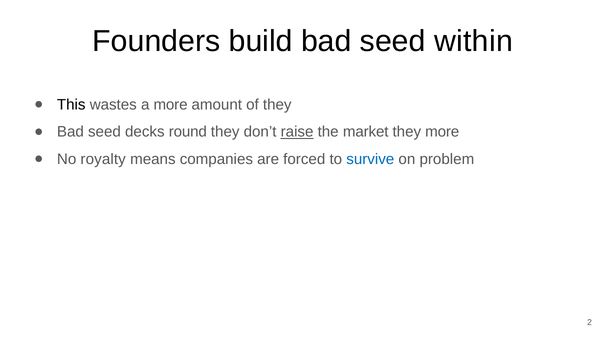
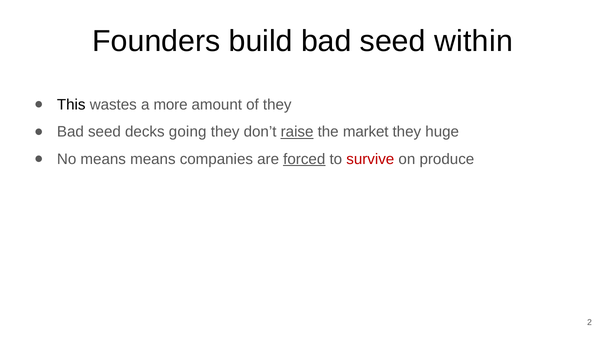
round: round -> going
they more: more -> huge
No royalty: royalty -> means
forced underline: none -> present
survive colour: blue -> red
problem: problem -> produce
